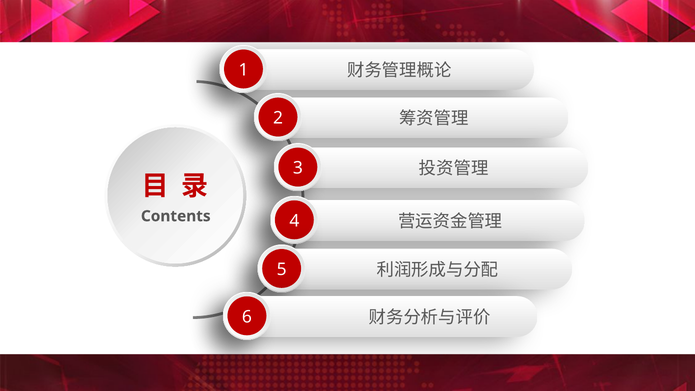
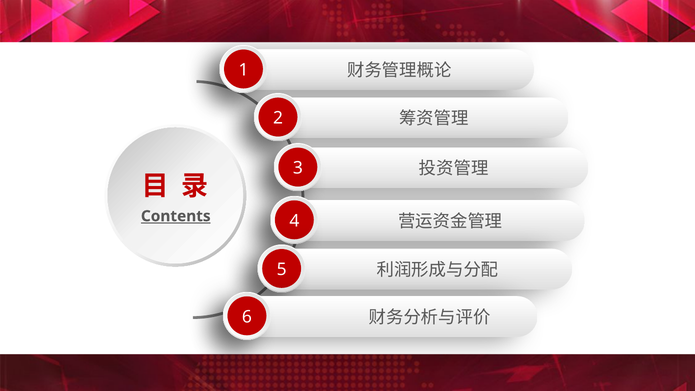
Contents underline: none -> present
